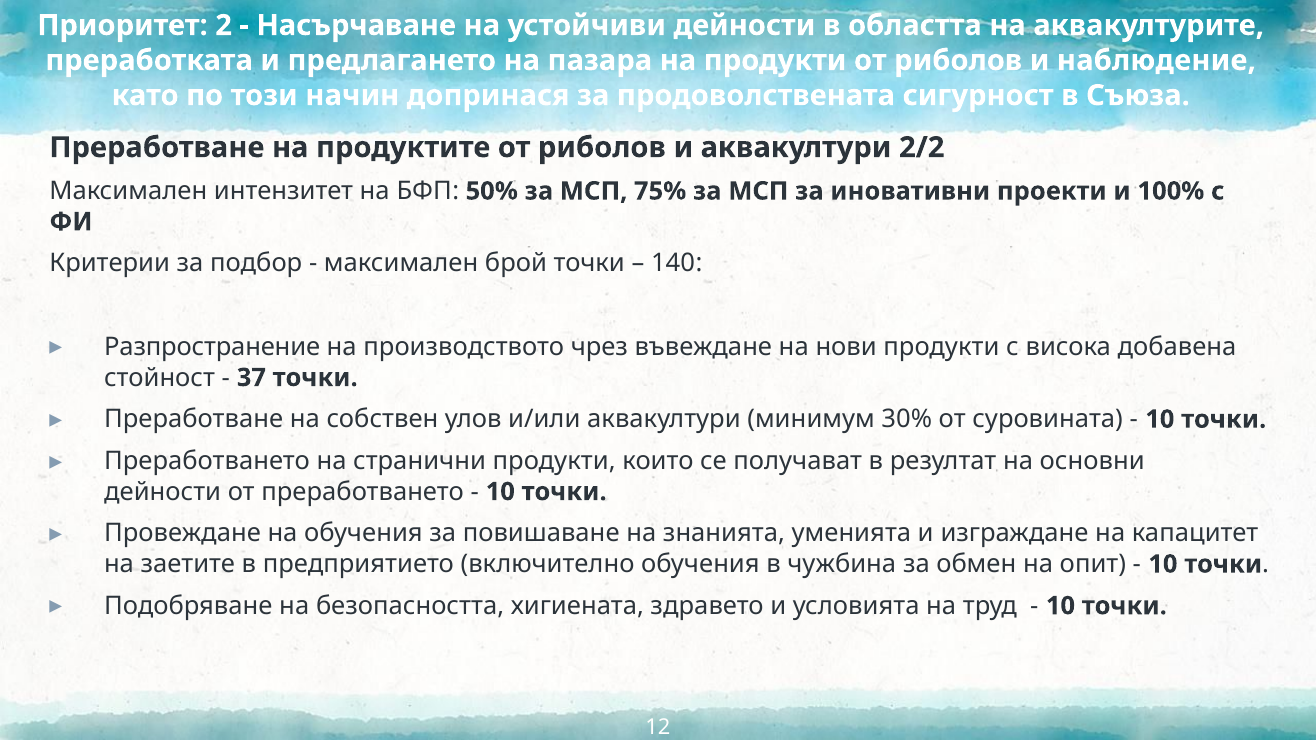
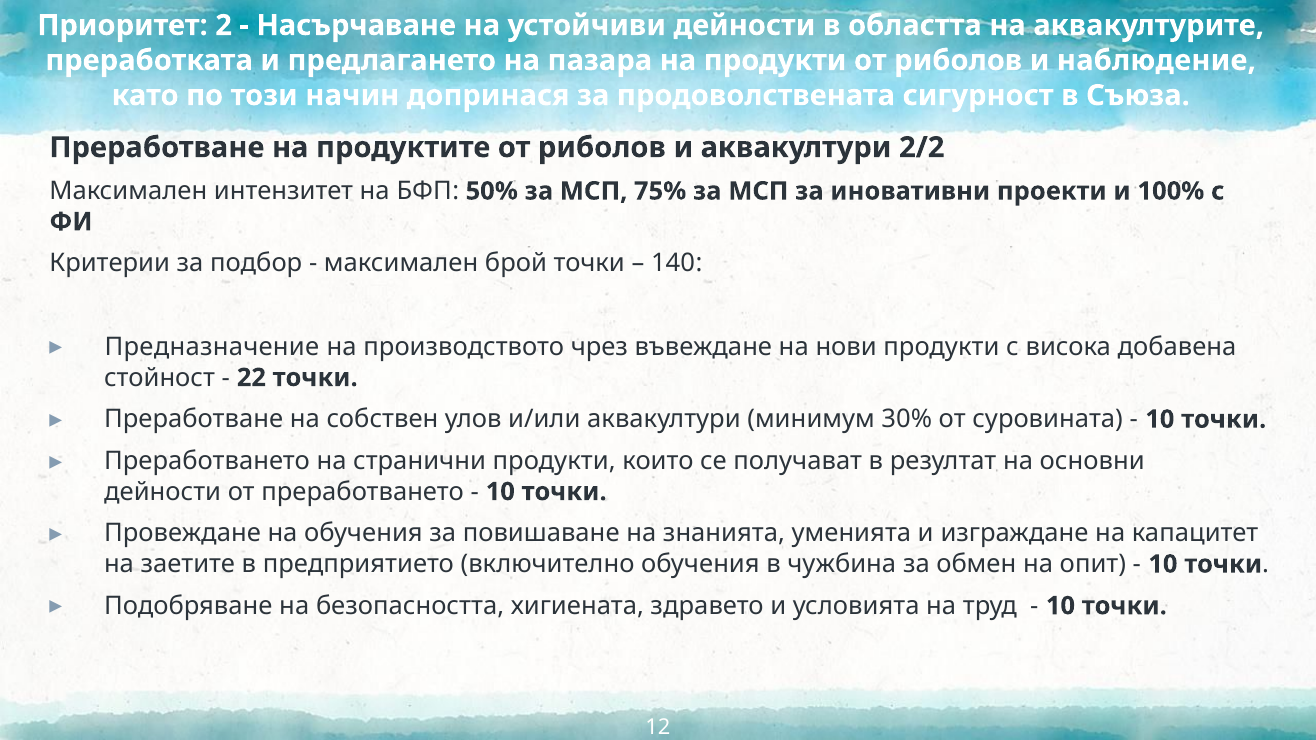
Разпространение: Разпространение -> Предназначение
37: 37 -> 22
